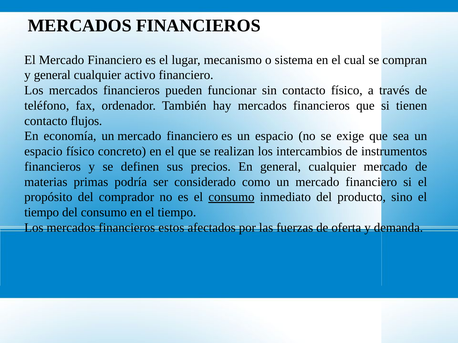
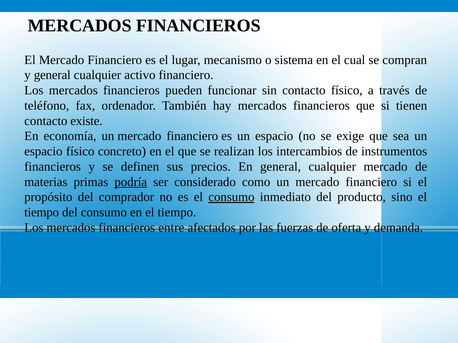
flujos: flujos -> existe
podría underline: none -> present
estos: estos -> entre
